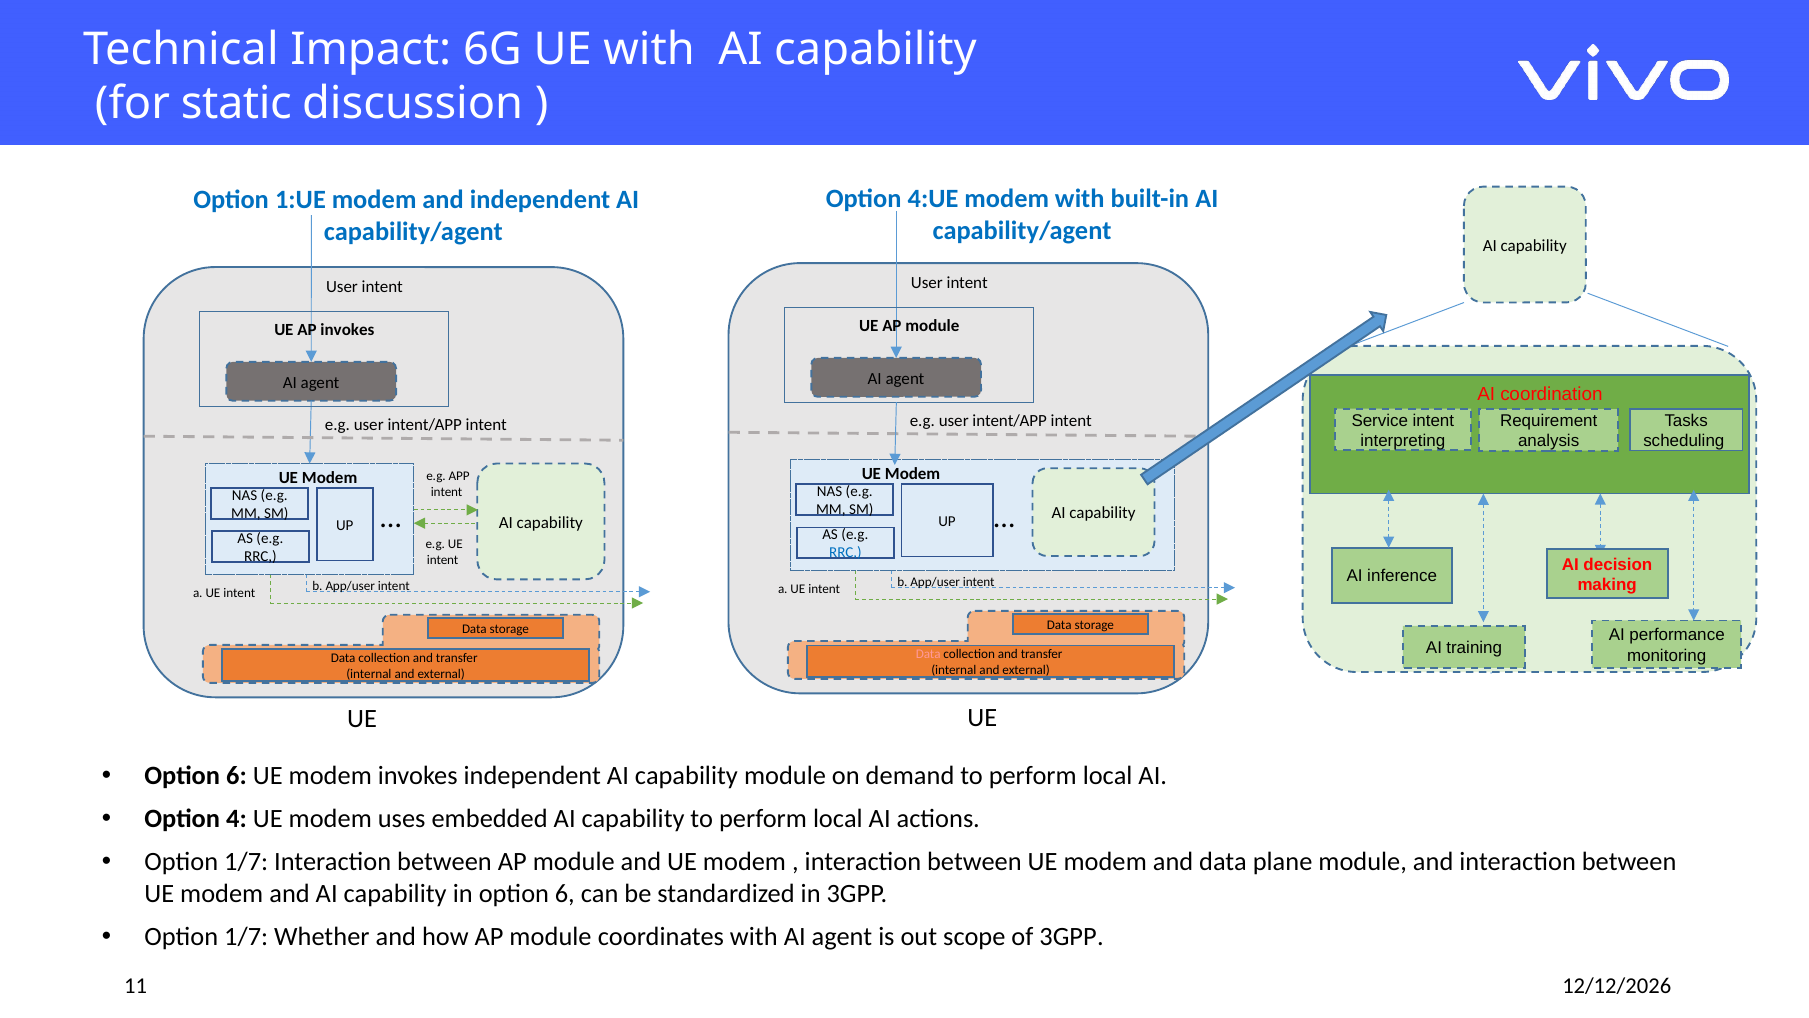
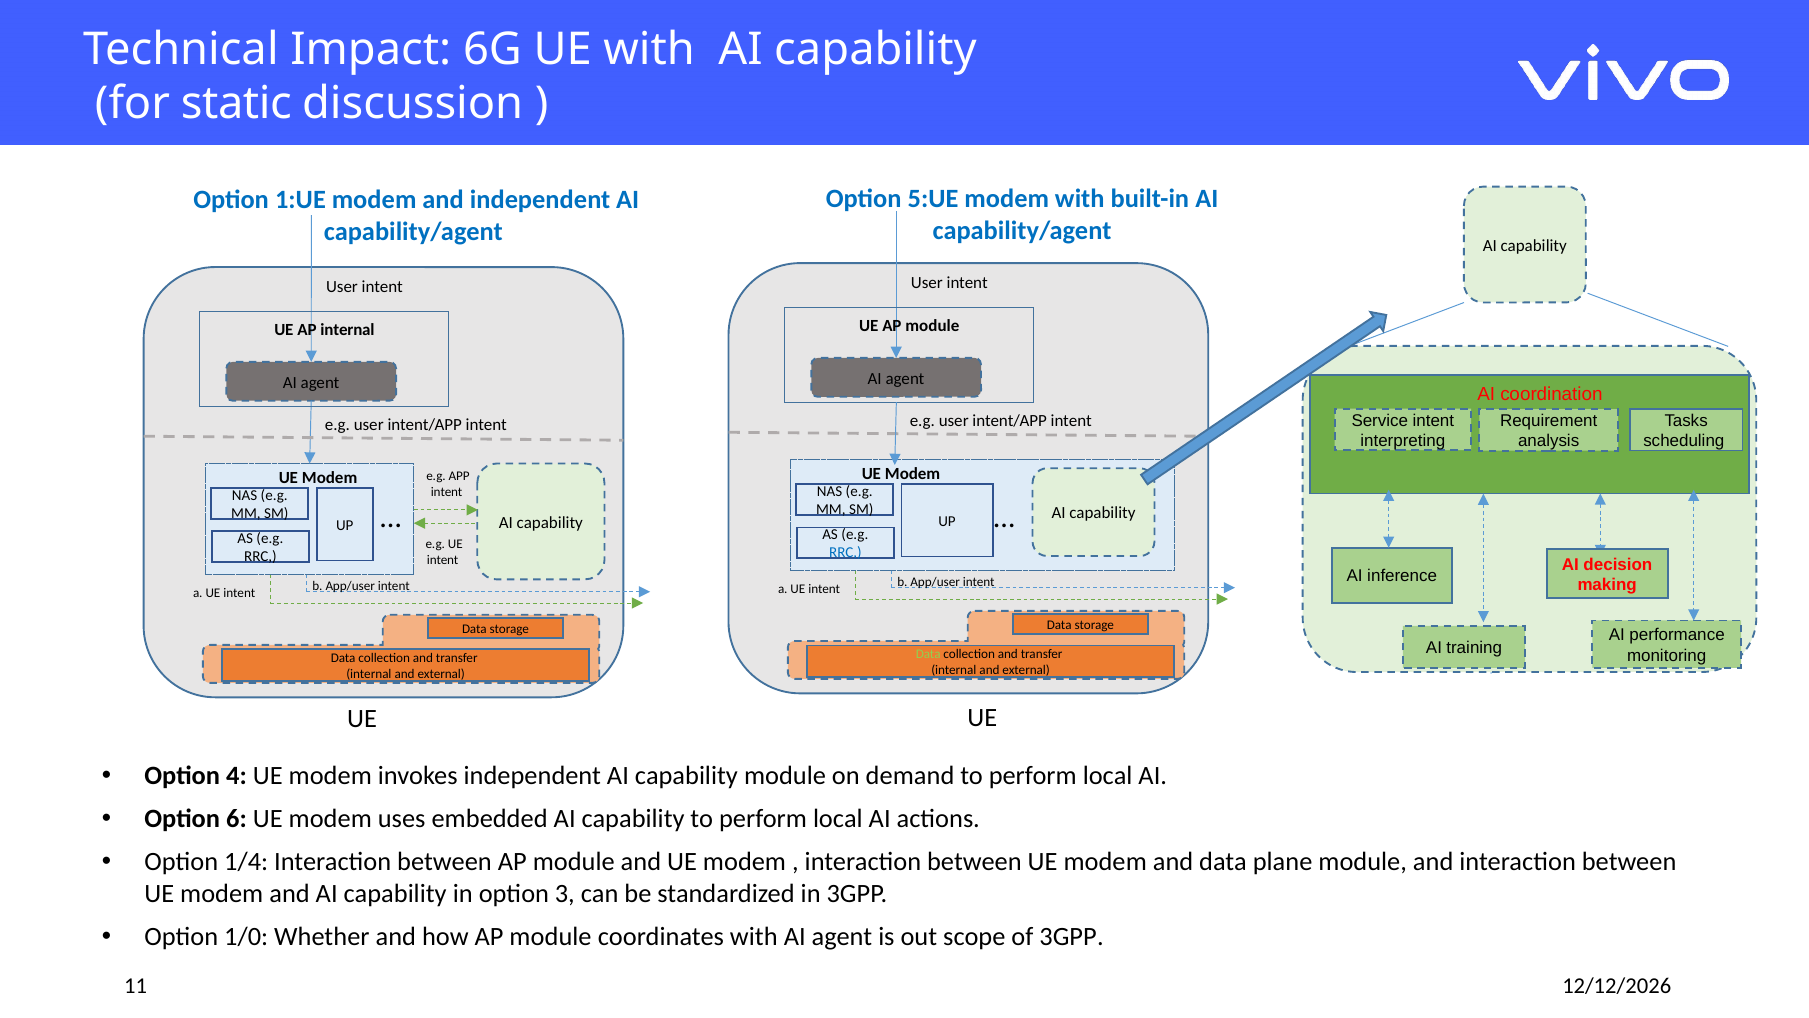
4:UE: 4:UE -> 5:UE
AP invokes: invokes -> internal
Data at (928, 654) colour: pink -> light green
6 at (236, 776): 6 -> 4
4: 4 -> 6
1/7 at (246, 862): 1/7 -> 1/4
in option 6: 6 -> 3
1/7 at (246, 937): 1/7 -> 1/0
